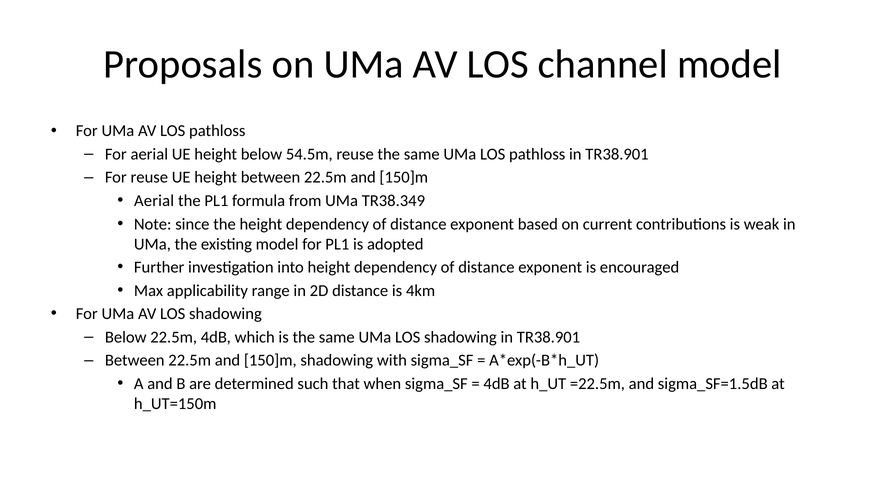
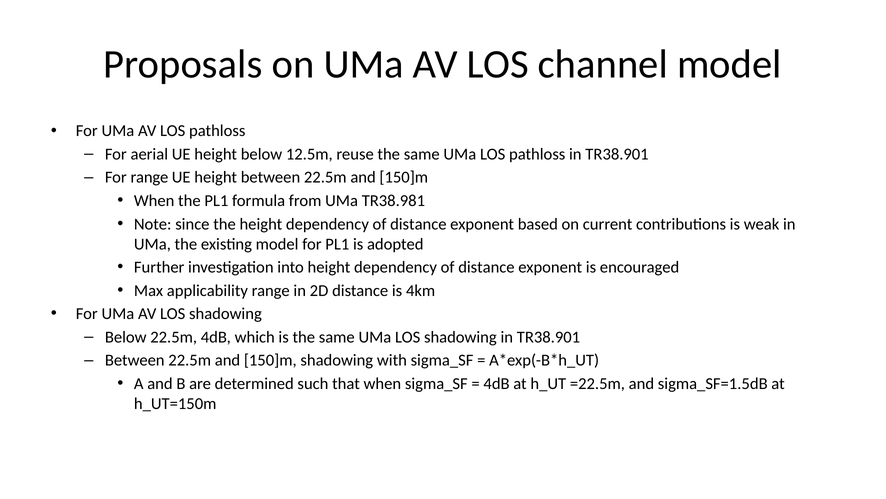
54.5m: 54.5m -> 12.5m
For reuse: reuse -> range
Aerial at (154, 201): Aerial -> When
TR38.349: TR38.349 -> TR38.981
